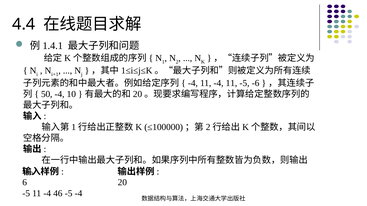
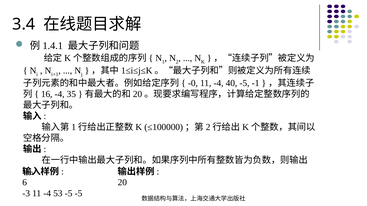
4.4: 4.4 -> 3.4
-4 at (193, 83): -4 -> -0
11 -4 11: 11 -> 40
-6: -6 -> -1
50: 50 -> 16
10: 10 -> 35
-5 at (26, 194): -5 -> -3
46: 46 -> 53
-5 -4: -4 -> -5
